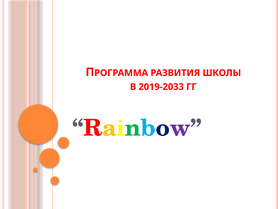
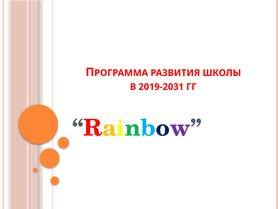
2019-2033: 2019-2033 -> 2019-2031
